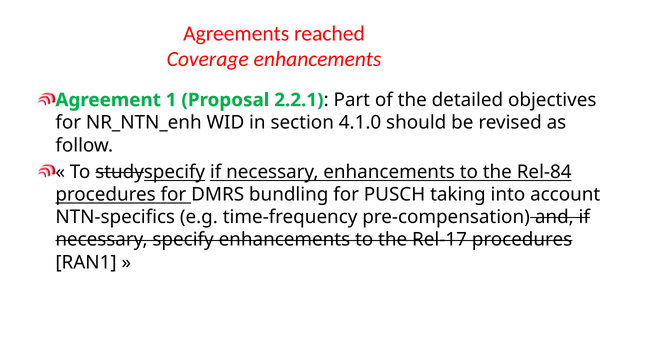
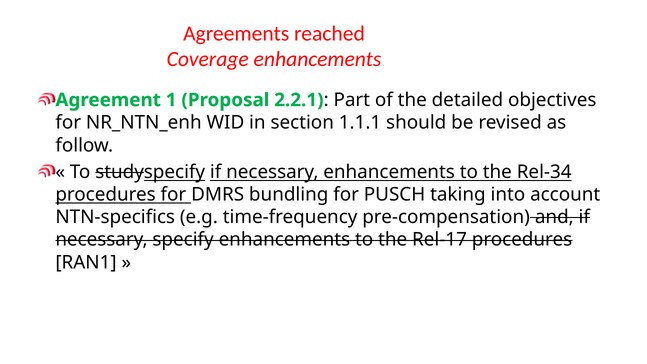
4.1.0: 4.1.0 -> 1.1.1
Rel-84: Rel-84 -> Rel-34
